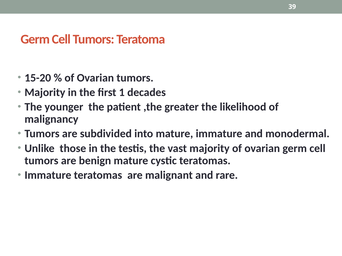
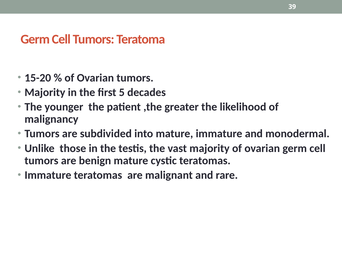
1: 1 -> 5
